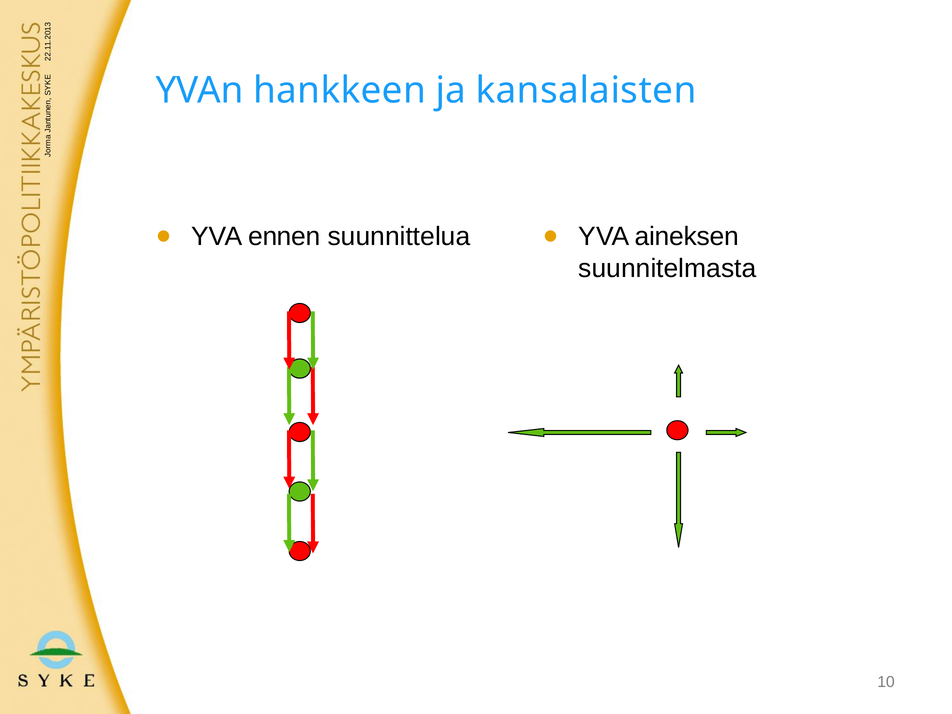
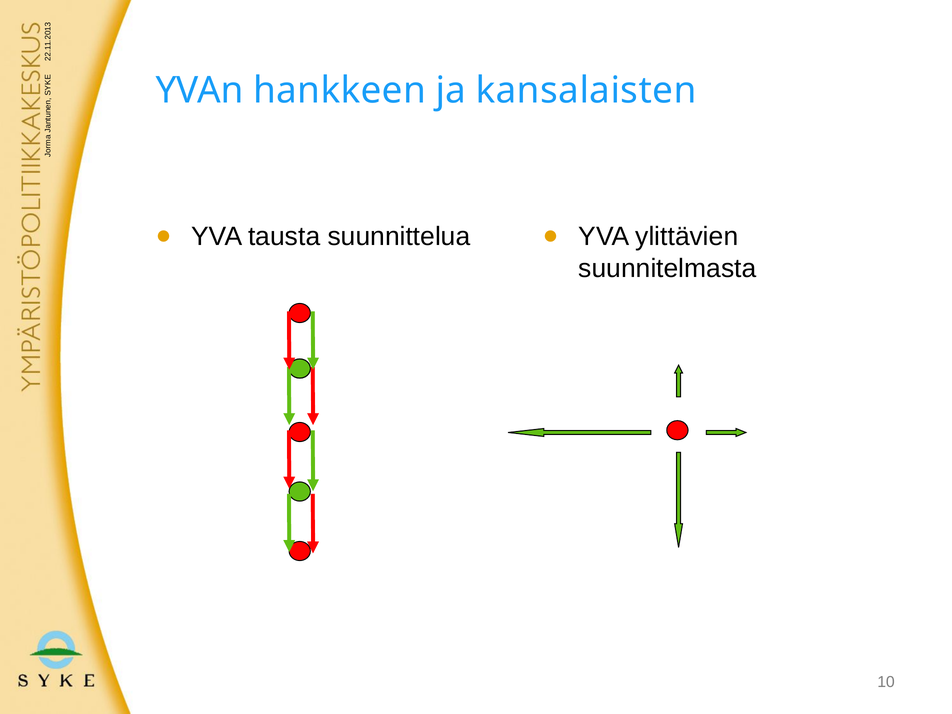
ennen: ennen -> tausta
aineksen: aineksen -> ylittävien
